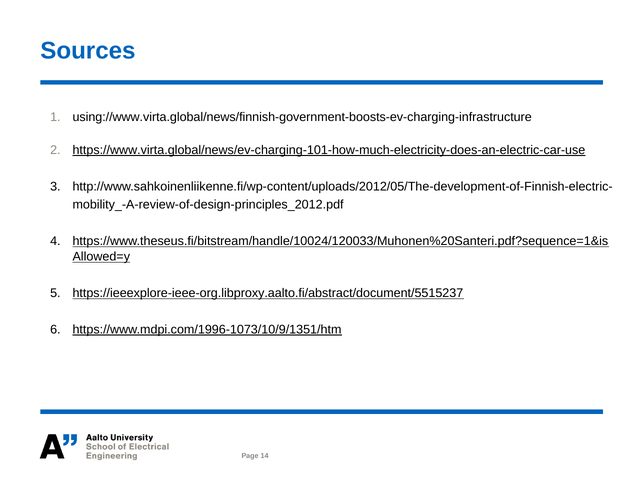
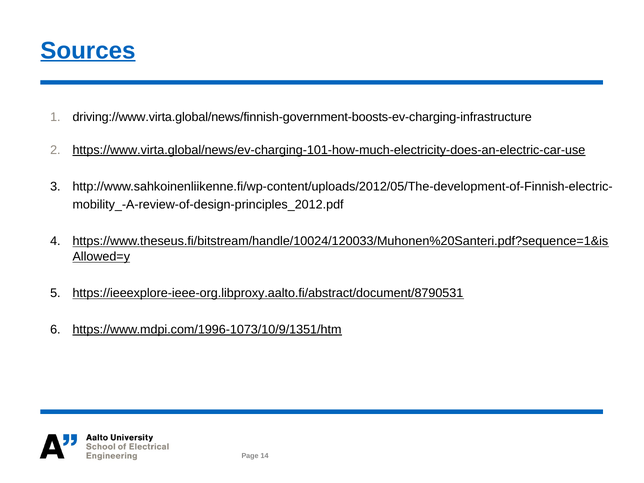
Sources underline: none -> present
using://www.virta.global/news/finnish-government-boosts-ev-charging-infrastructure: using://www.virta.global/news/finnish-government-boosts-ev-charging-infrastructure -> driving://www.virta.global/news/finnish-government-boosts-ev-charging-infrastructure
https://ieeexplore-ieee-org.libproxy.aalto.fi/abstract/document/5515237: https://ieeexplore-ieee-org.libproxy.aalto.fi/abstract/document/5515237 -> https://ieeexplore-ieee-org.libproxy.aalto.fi/abstract/document/8790531
